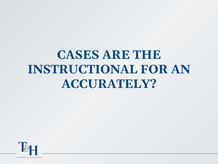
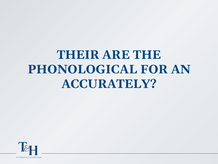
CASES: CASES -> THEIR
INSTRUCTIONAL: INSTRUCTIONAL -> PHONOLOGICAL
